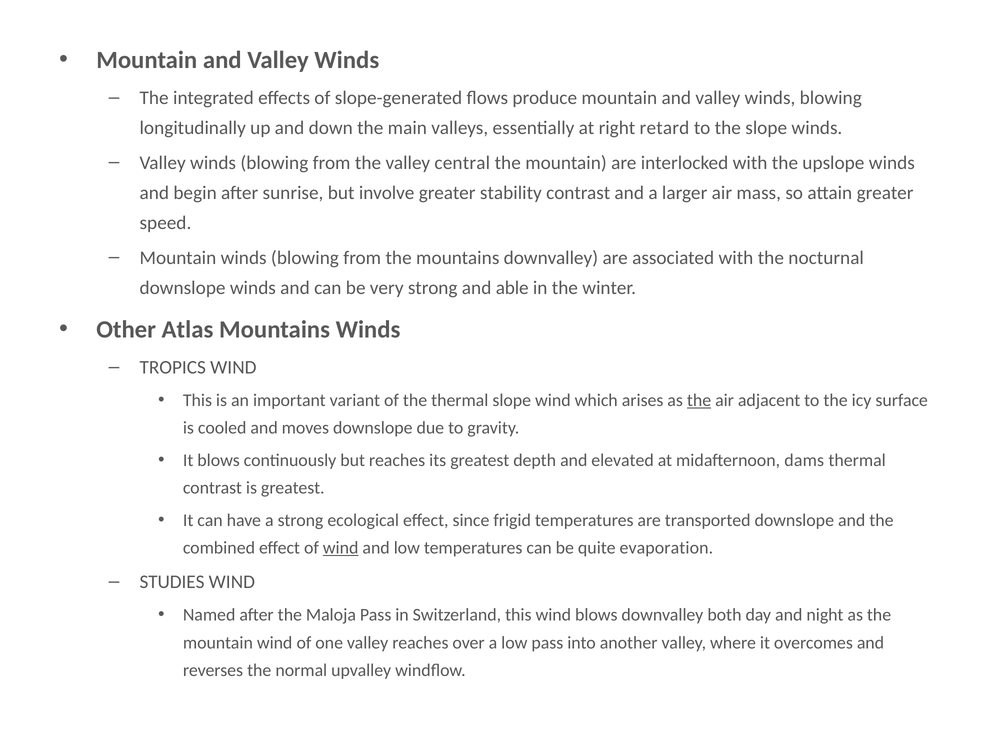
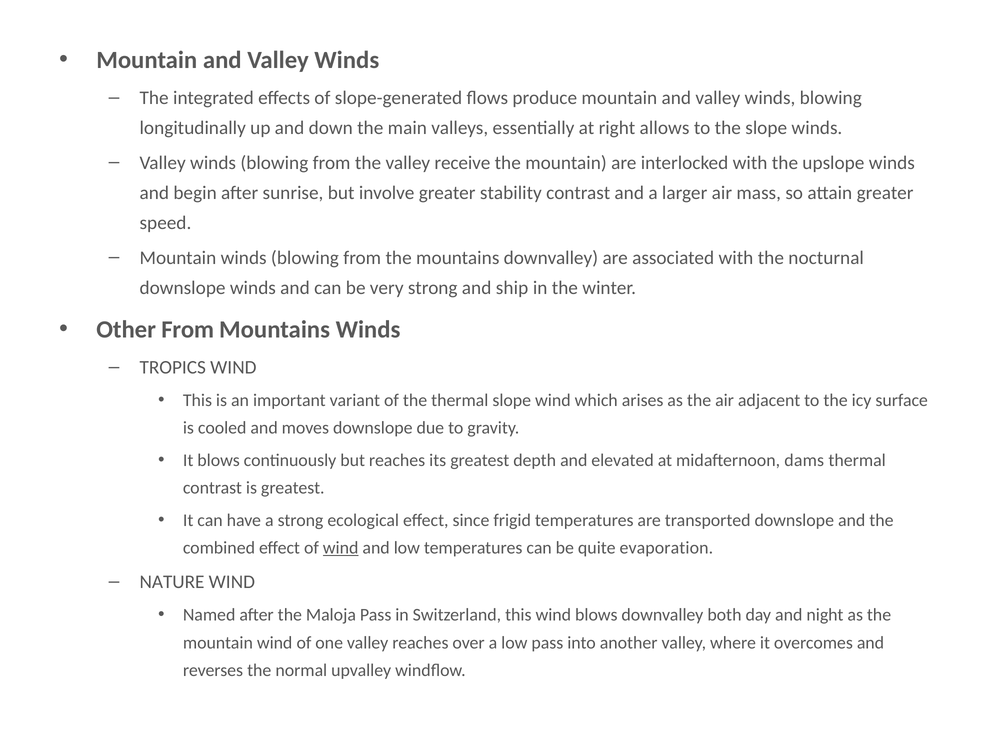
retard: retard -> allows
central: central -> receive
able: able -> ship
Other Atlas: Atlas -> From
the at (699, 401) underline: present -> none
STUDIES: STUDIES -> NATURE
